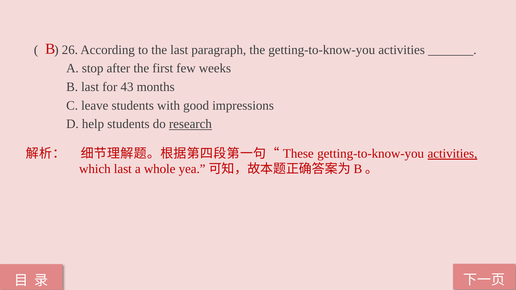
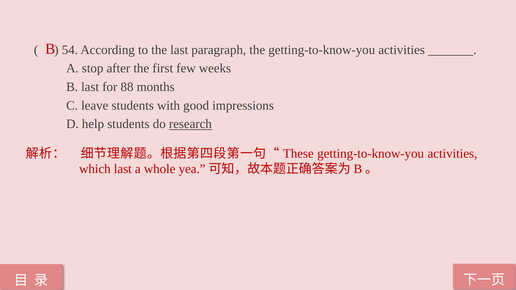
26: 26 -> 54
43: 43 -> 88
activities at (452, 154) underline: present -> none
